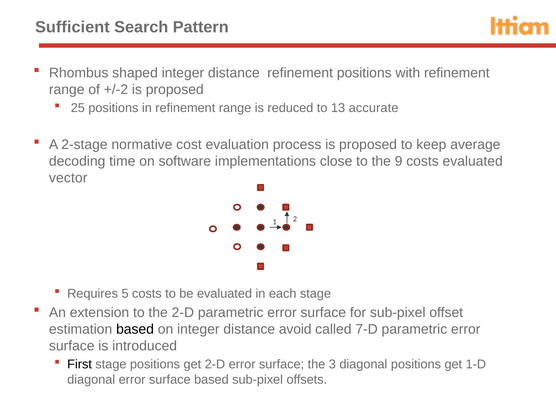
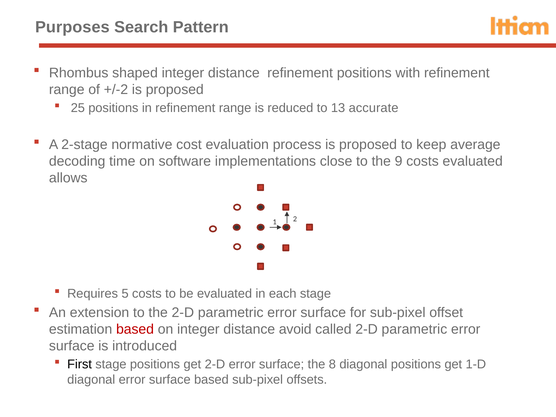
Sufficient: Sufficient -> Purposes
vector: vector -> allows
based at (135, 329) colour: black -> red
called 7-D: 7-D -> 2-D
3: 3 -> 8
